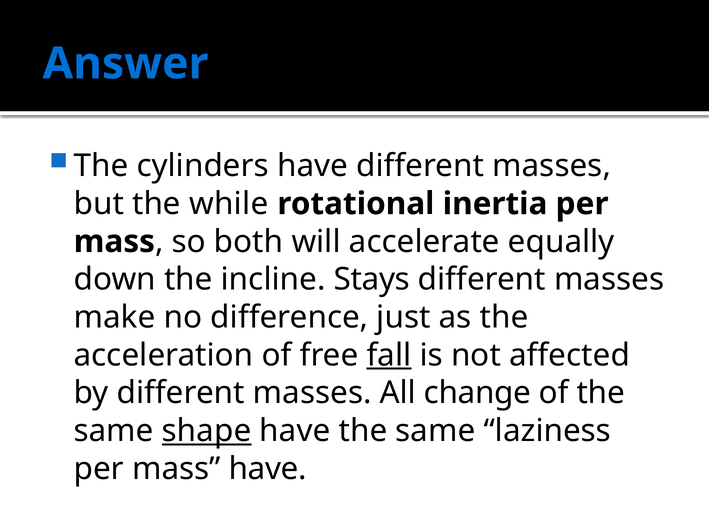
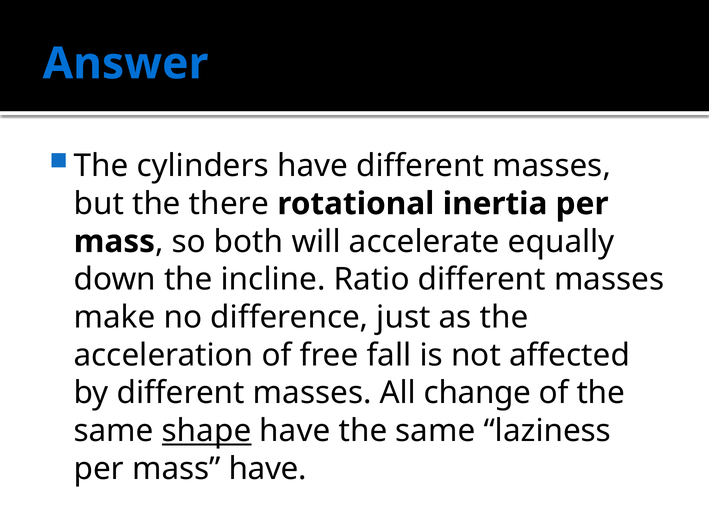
while: while -> there
Stays: Stays -> Ratio
fall underline: present -> none
